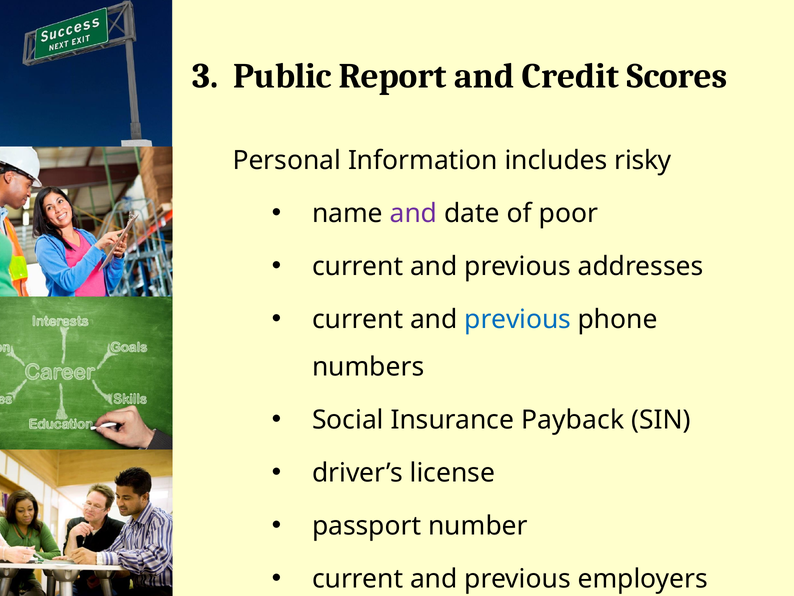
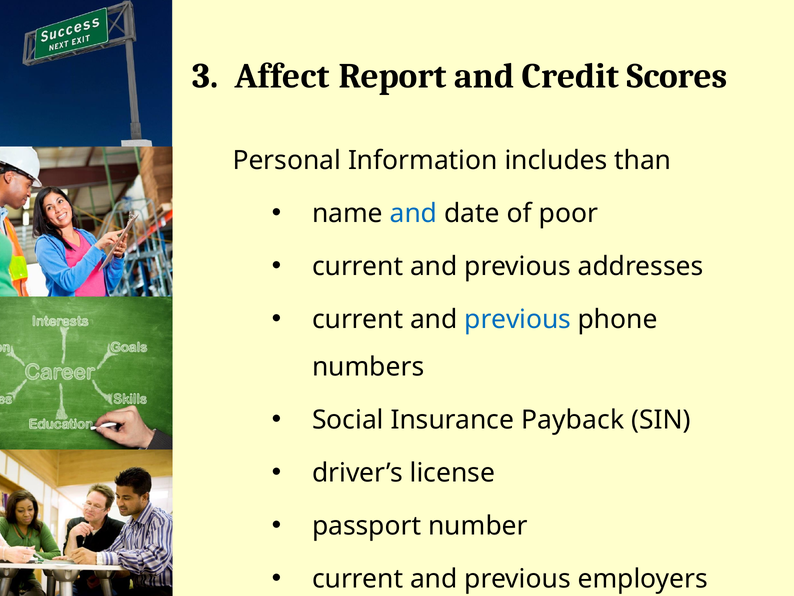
Public: Public -> Affect
risky: risky -> than
and at (413, 213) colour: purple -> blue
